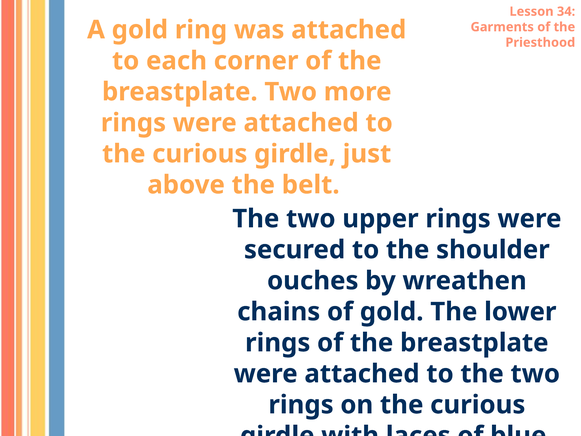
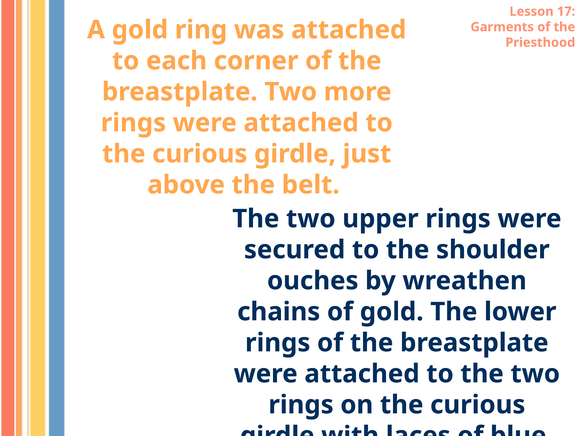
34: 34 -> 17
